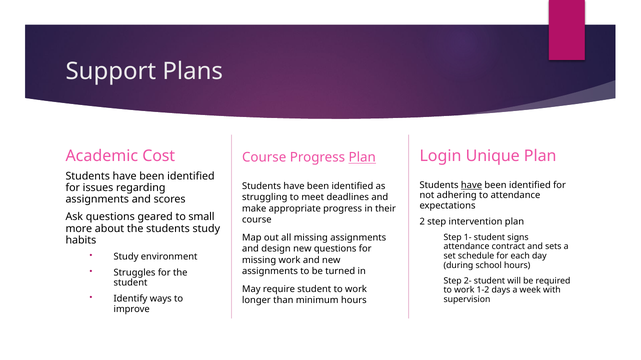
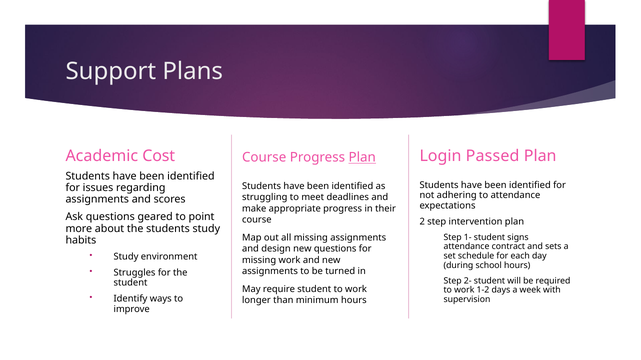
Unique: Unique -> Passed
have at (471, 186) underline: present -> none
small: small -> point
